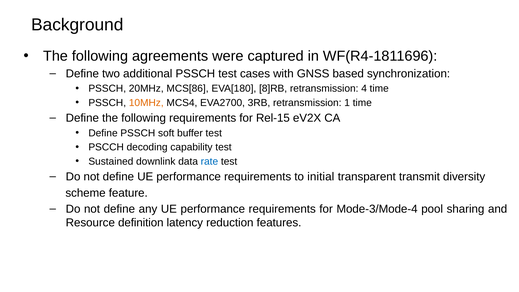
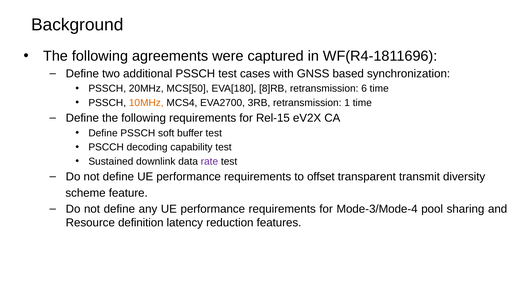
MCS[86: MCS[86 -> MCS[50
4: 4 -> 6
rate colour: blue -> purple
initial: initial -> offset
